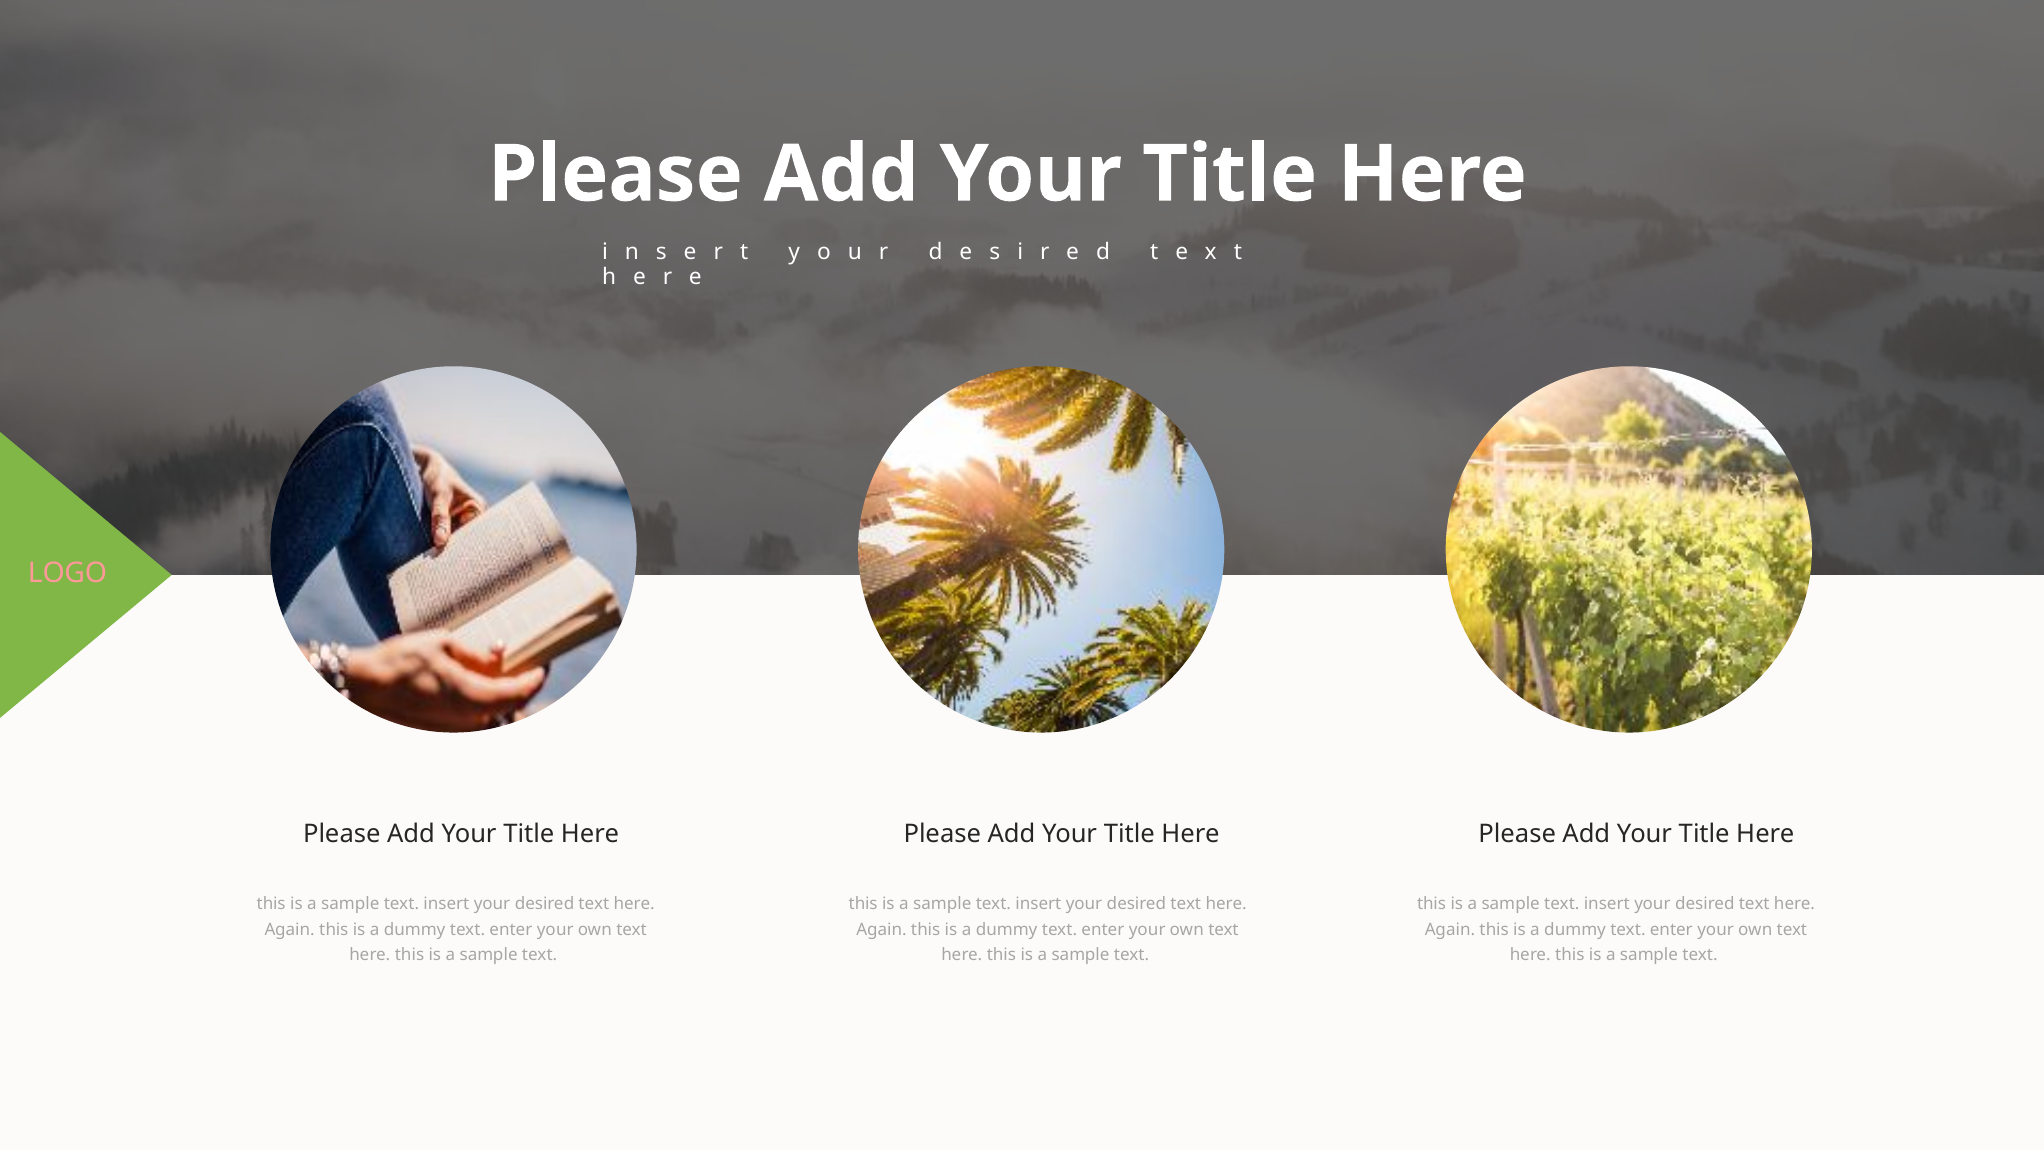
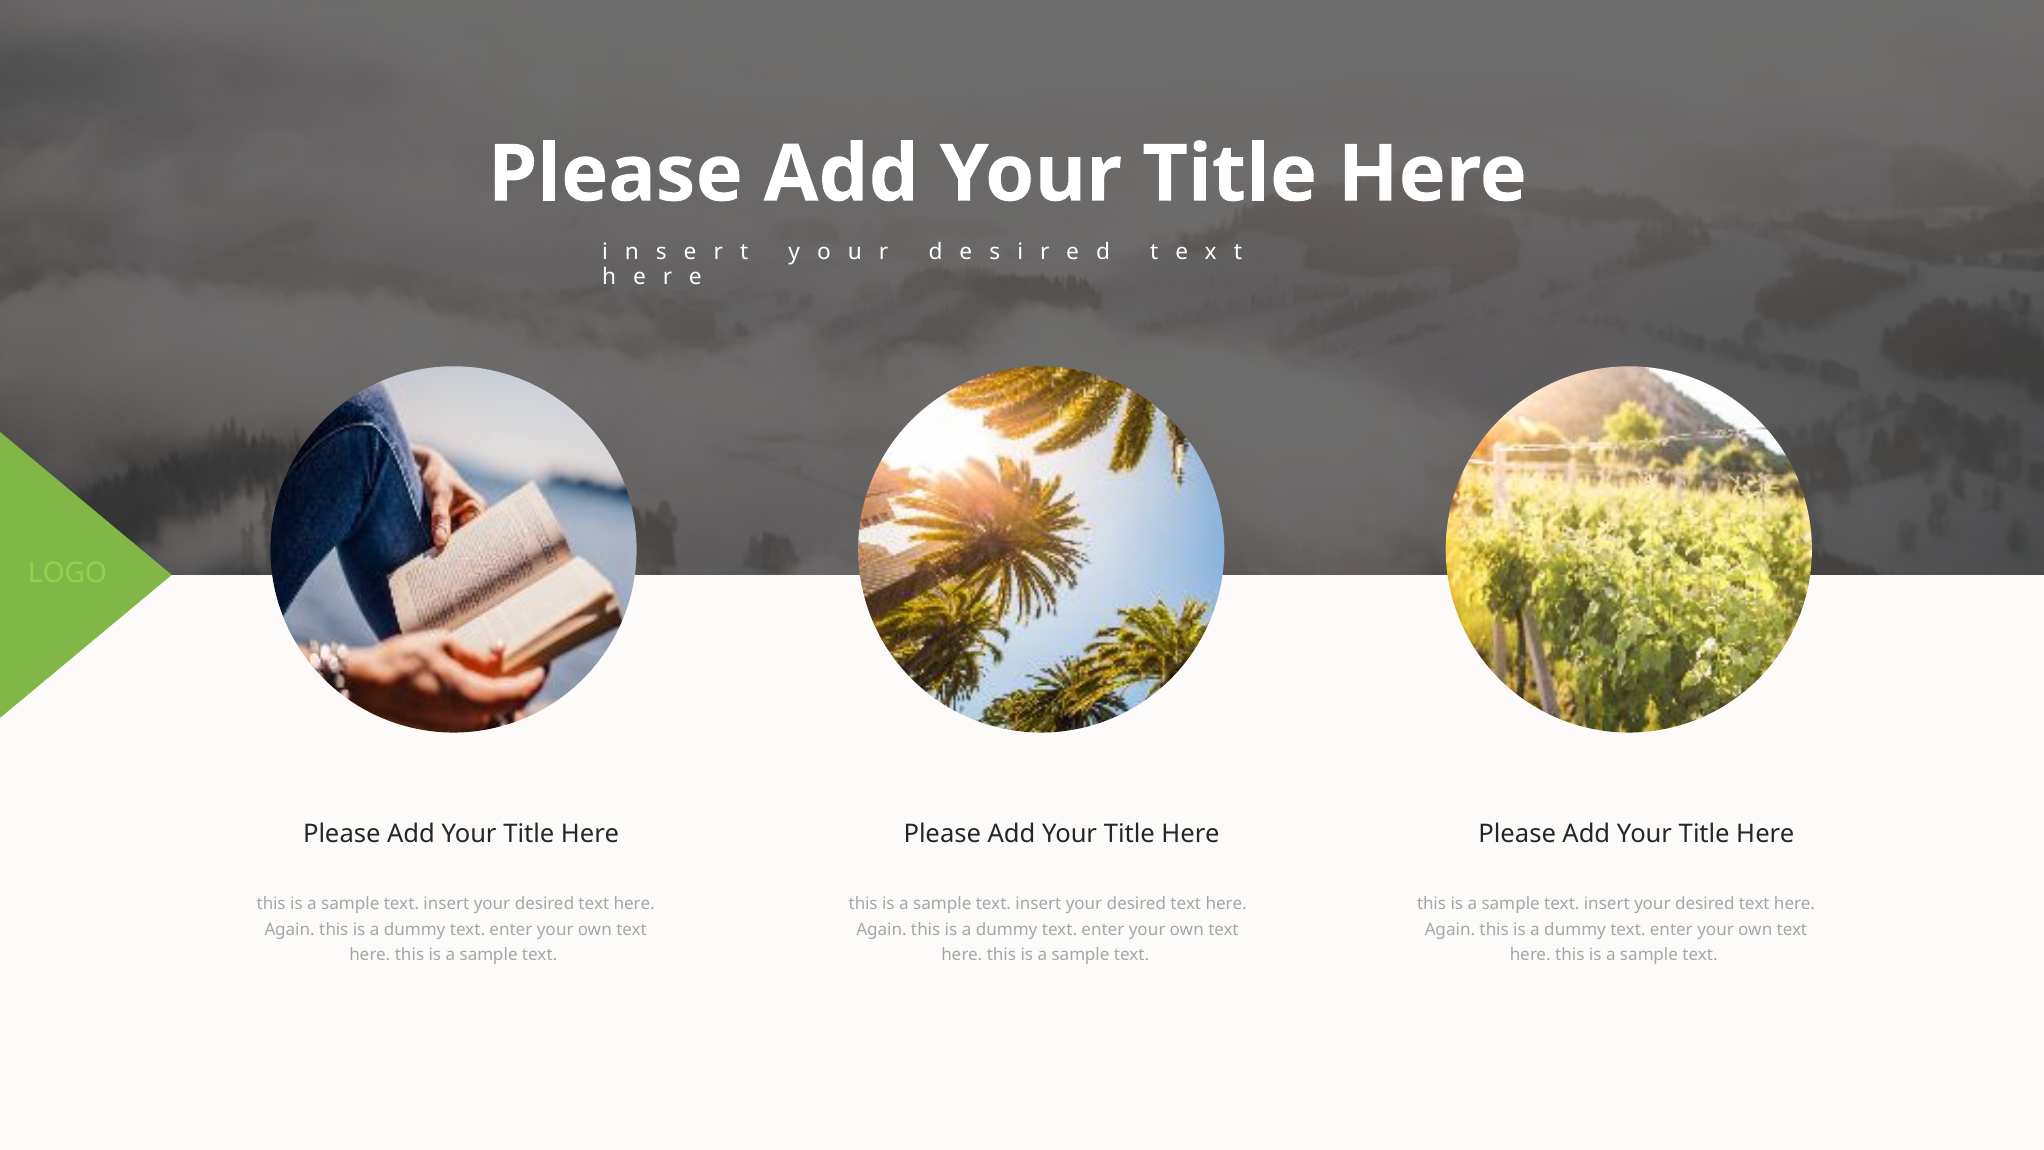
LOGO colour: pink -> light green
